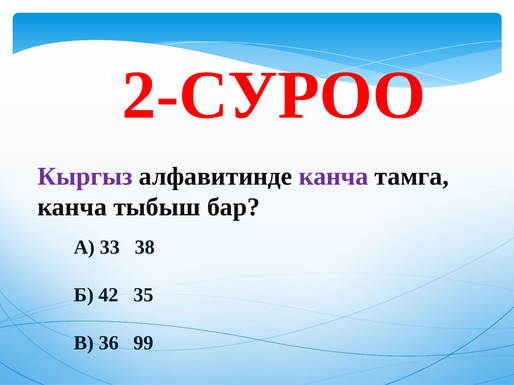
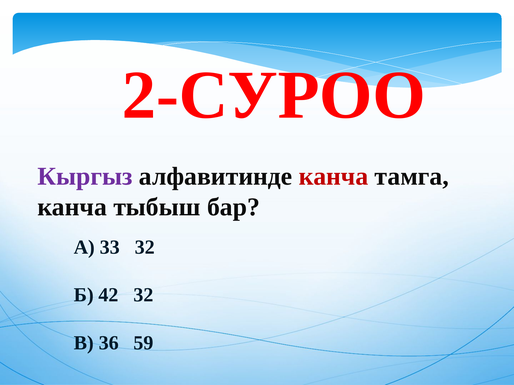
канча at (333, 176) colour: purple -> red
33 38: 38 -> 32
42 35: 35 -> 32
99: 99 -> 59
